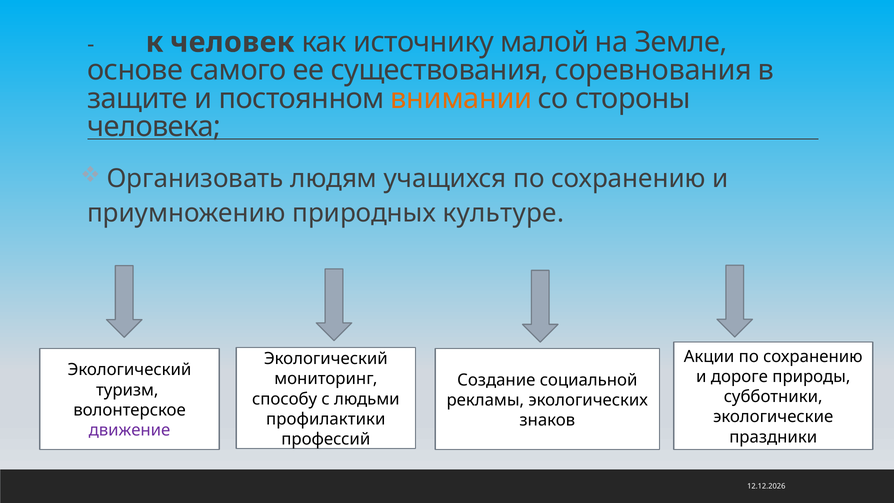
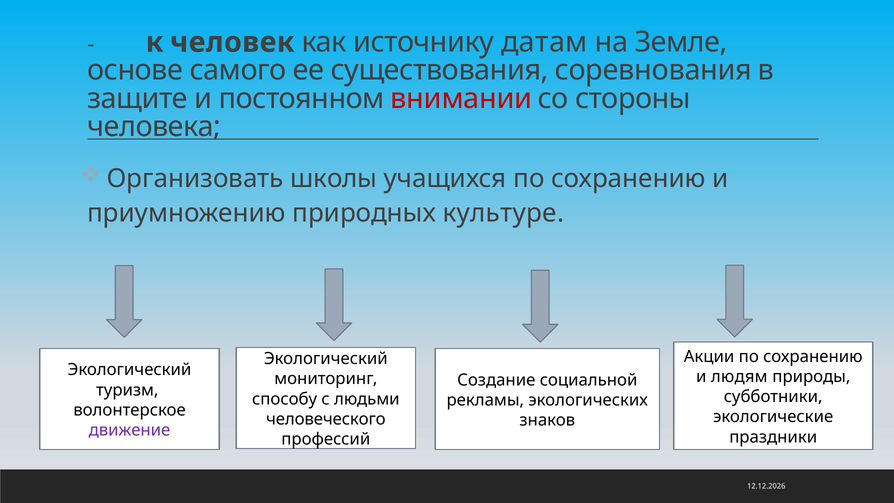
малой: малой -> датам
внимании colour: orange -> red
людям: людям -> школы
дороге: дороге -> людям
профилактики: профилактики -> человеческого
